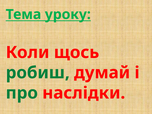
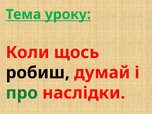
робиш colour: green -> black
